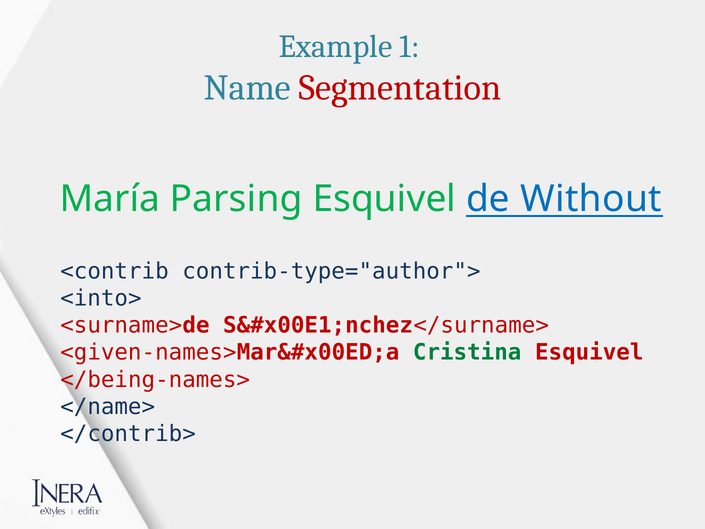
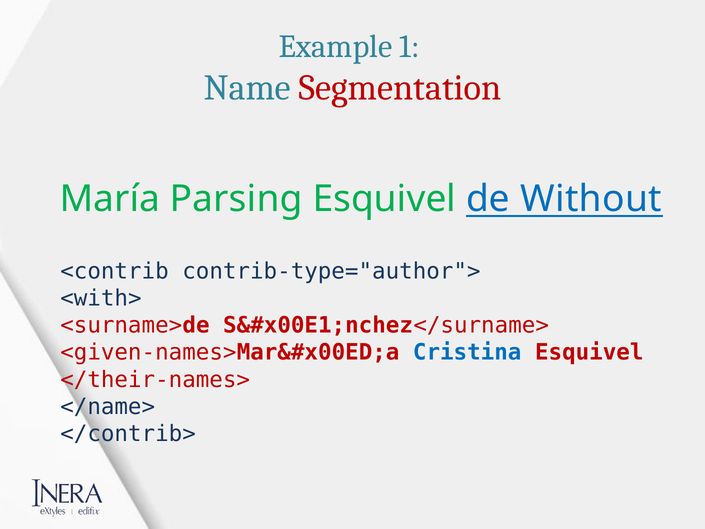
<into>: <into> -> <with>
Cristina colour: green -> blue
</being-names>: </being-names> -> </their-names>
